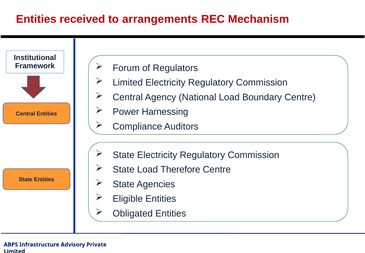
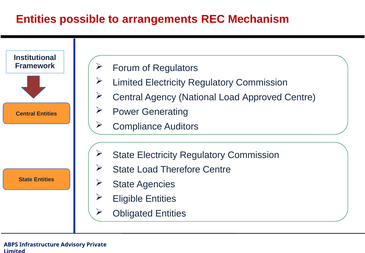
received: received -> possible
Boundary: Boundary -> Approved
Harnessing: Harnessing -> Generating
